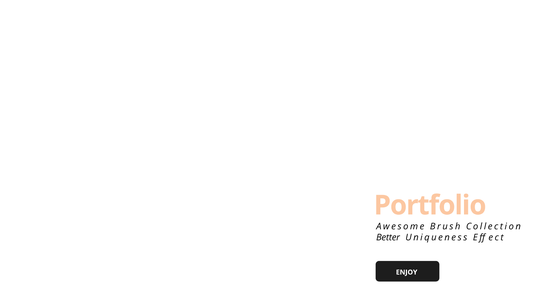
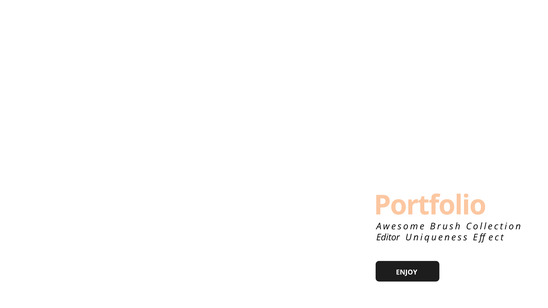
Better: Better -> Editor
